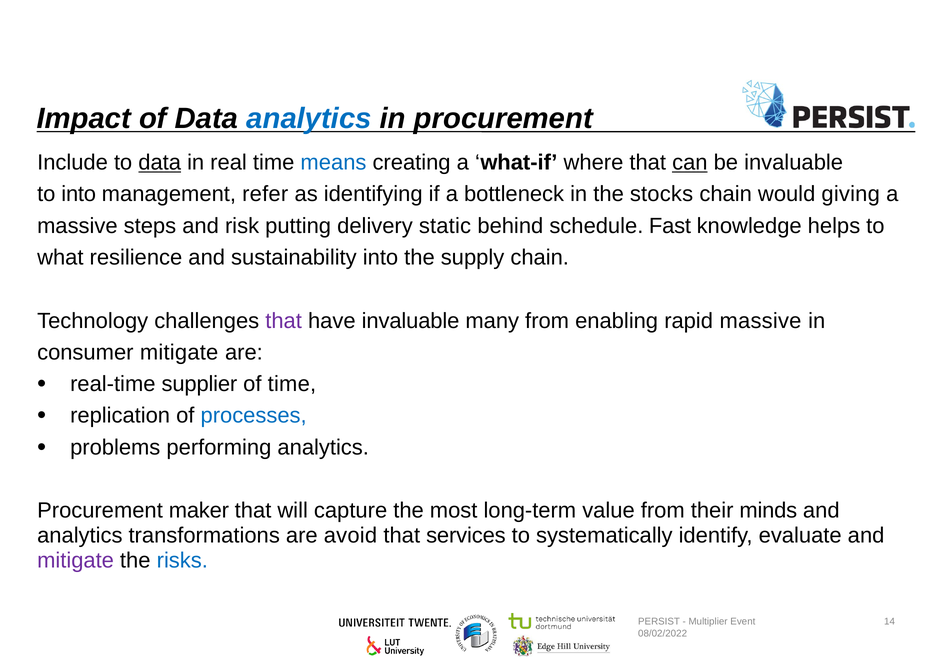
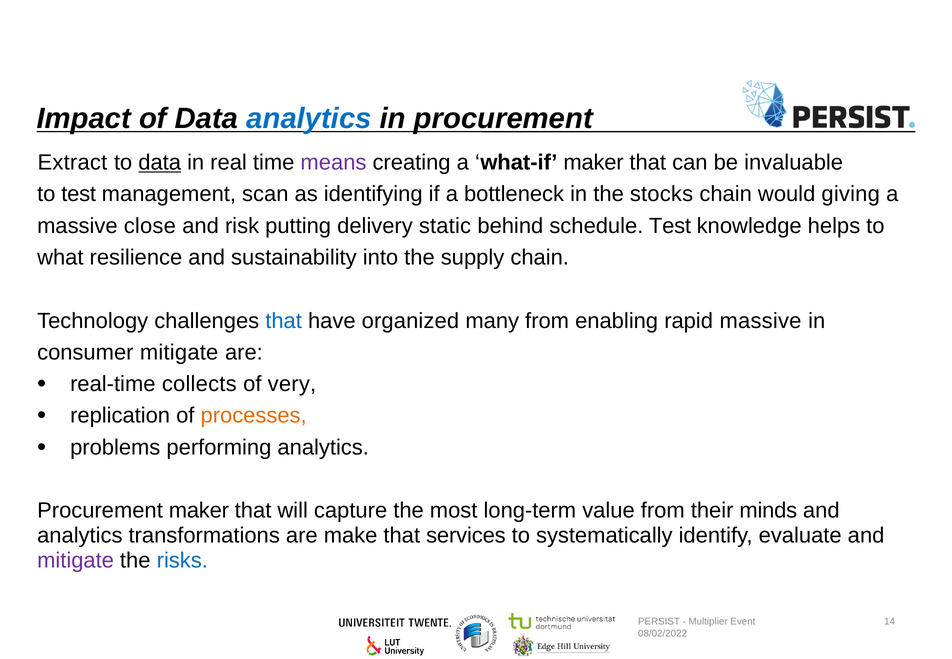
Include: Include -> Extract
means colour: blue -> purple
what-if where: where -> maker
can underline: present -> none
to into: into -> test
refer: refer -> scan
steps: steps -> close
schedule Fast: Fast -> Test
that at (284, 321) colour: purple -> blue
have invaluable: invaluable -> organized
supplier: supplier -> collects
of time: time -> very
processes colour: blue -> orange
avoid: avoid -> make
